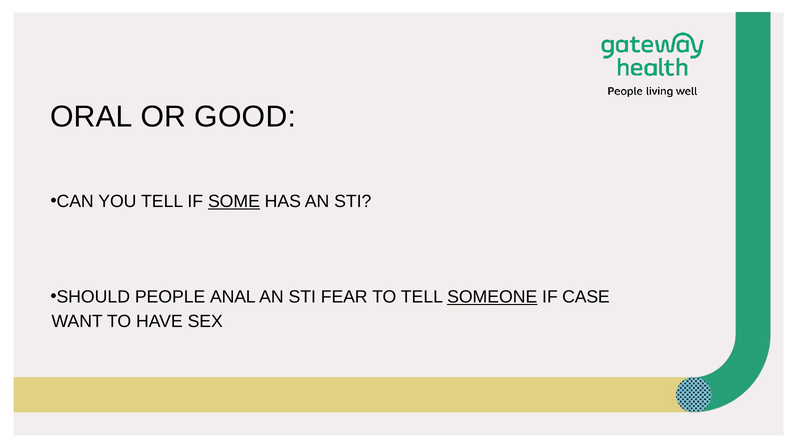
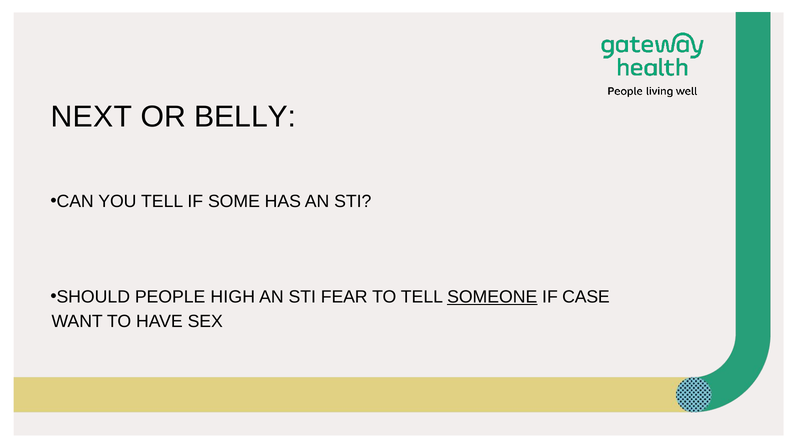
ORAL: ORAL -> NEXT
GOOD: GOOD -> BELLY
SOME underline: present -> none
ANAL: ANAL -> HIGH
